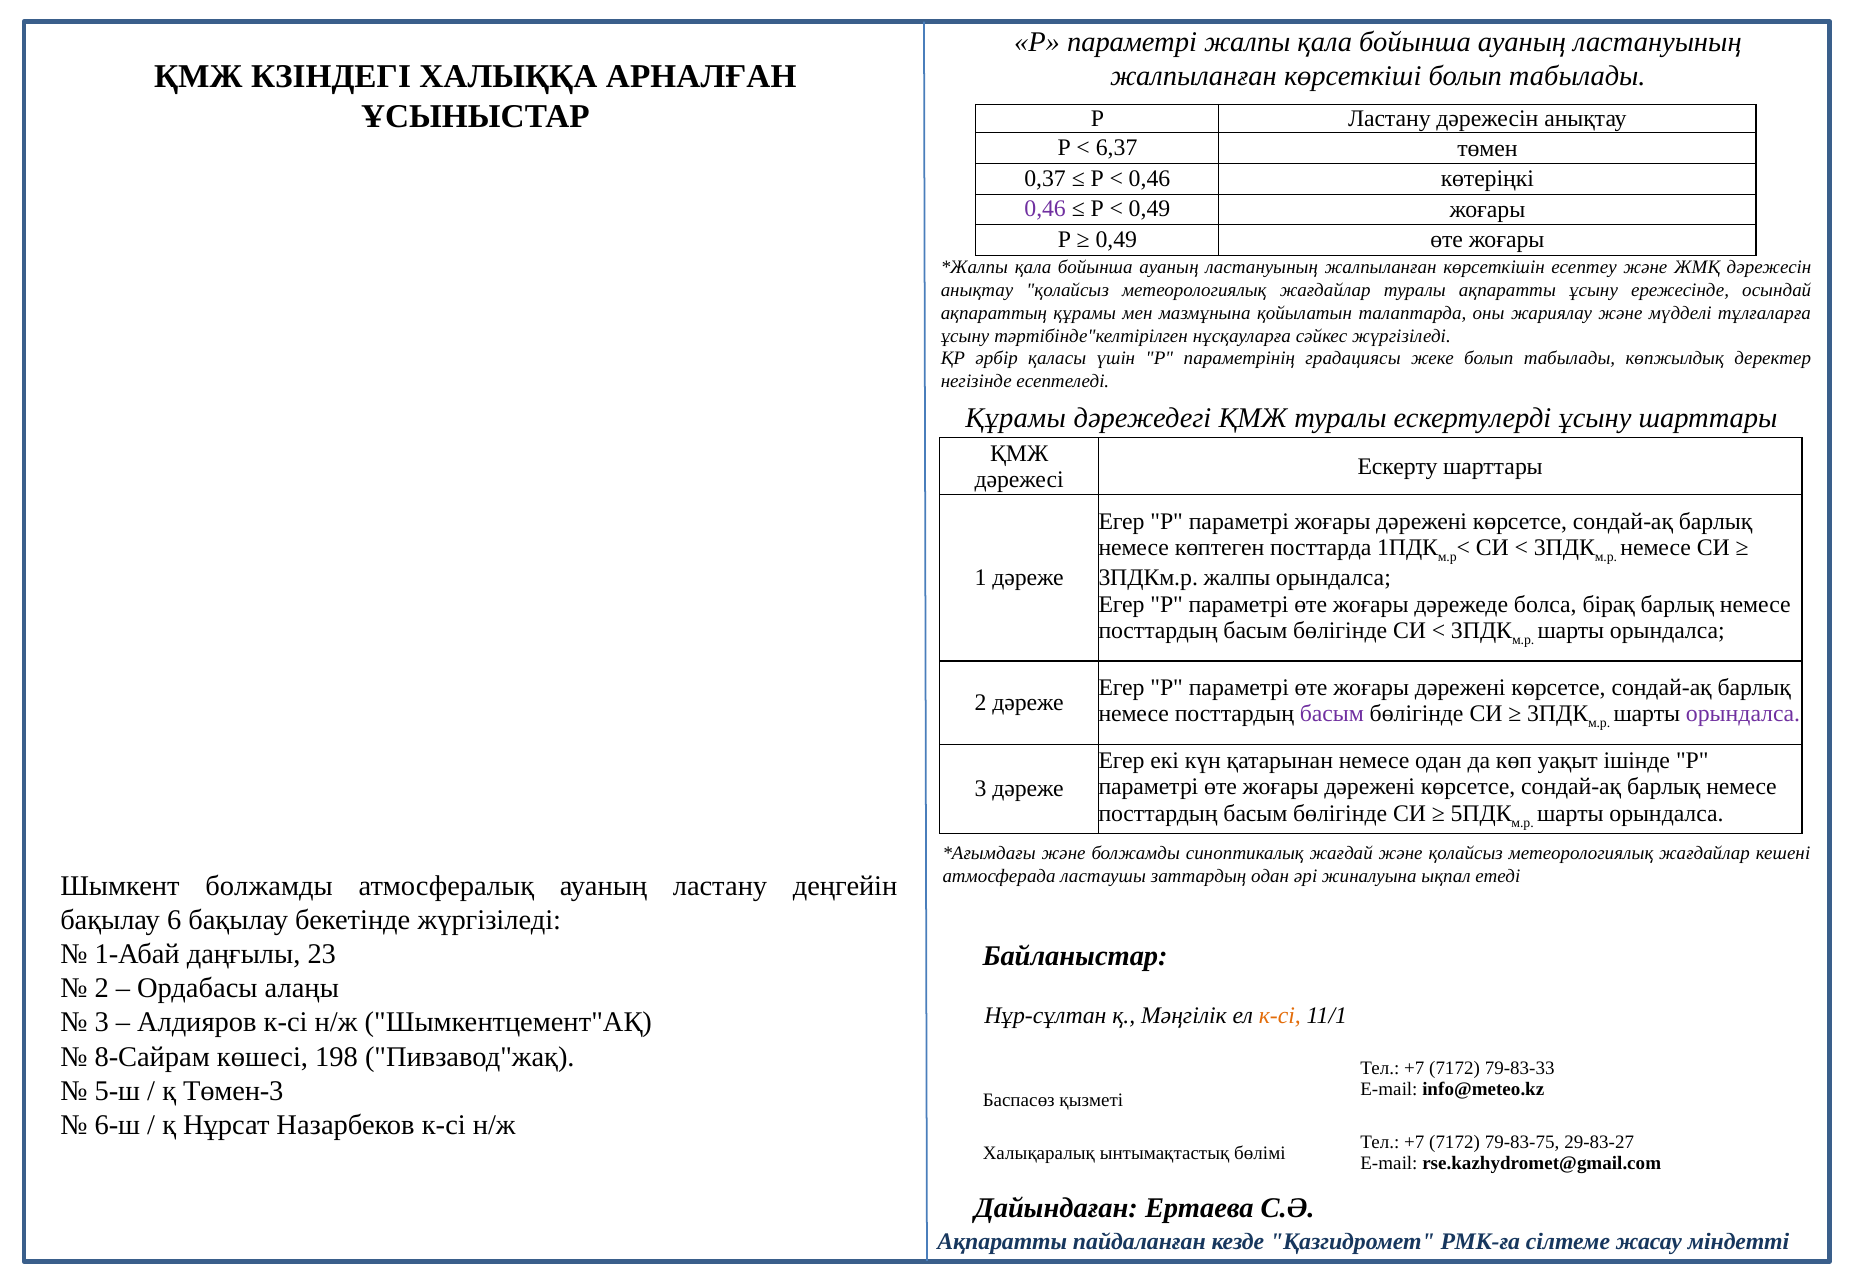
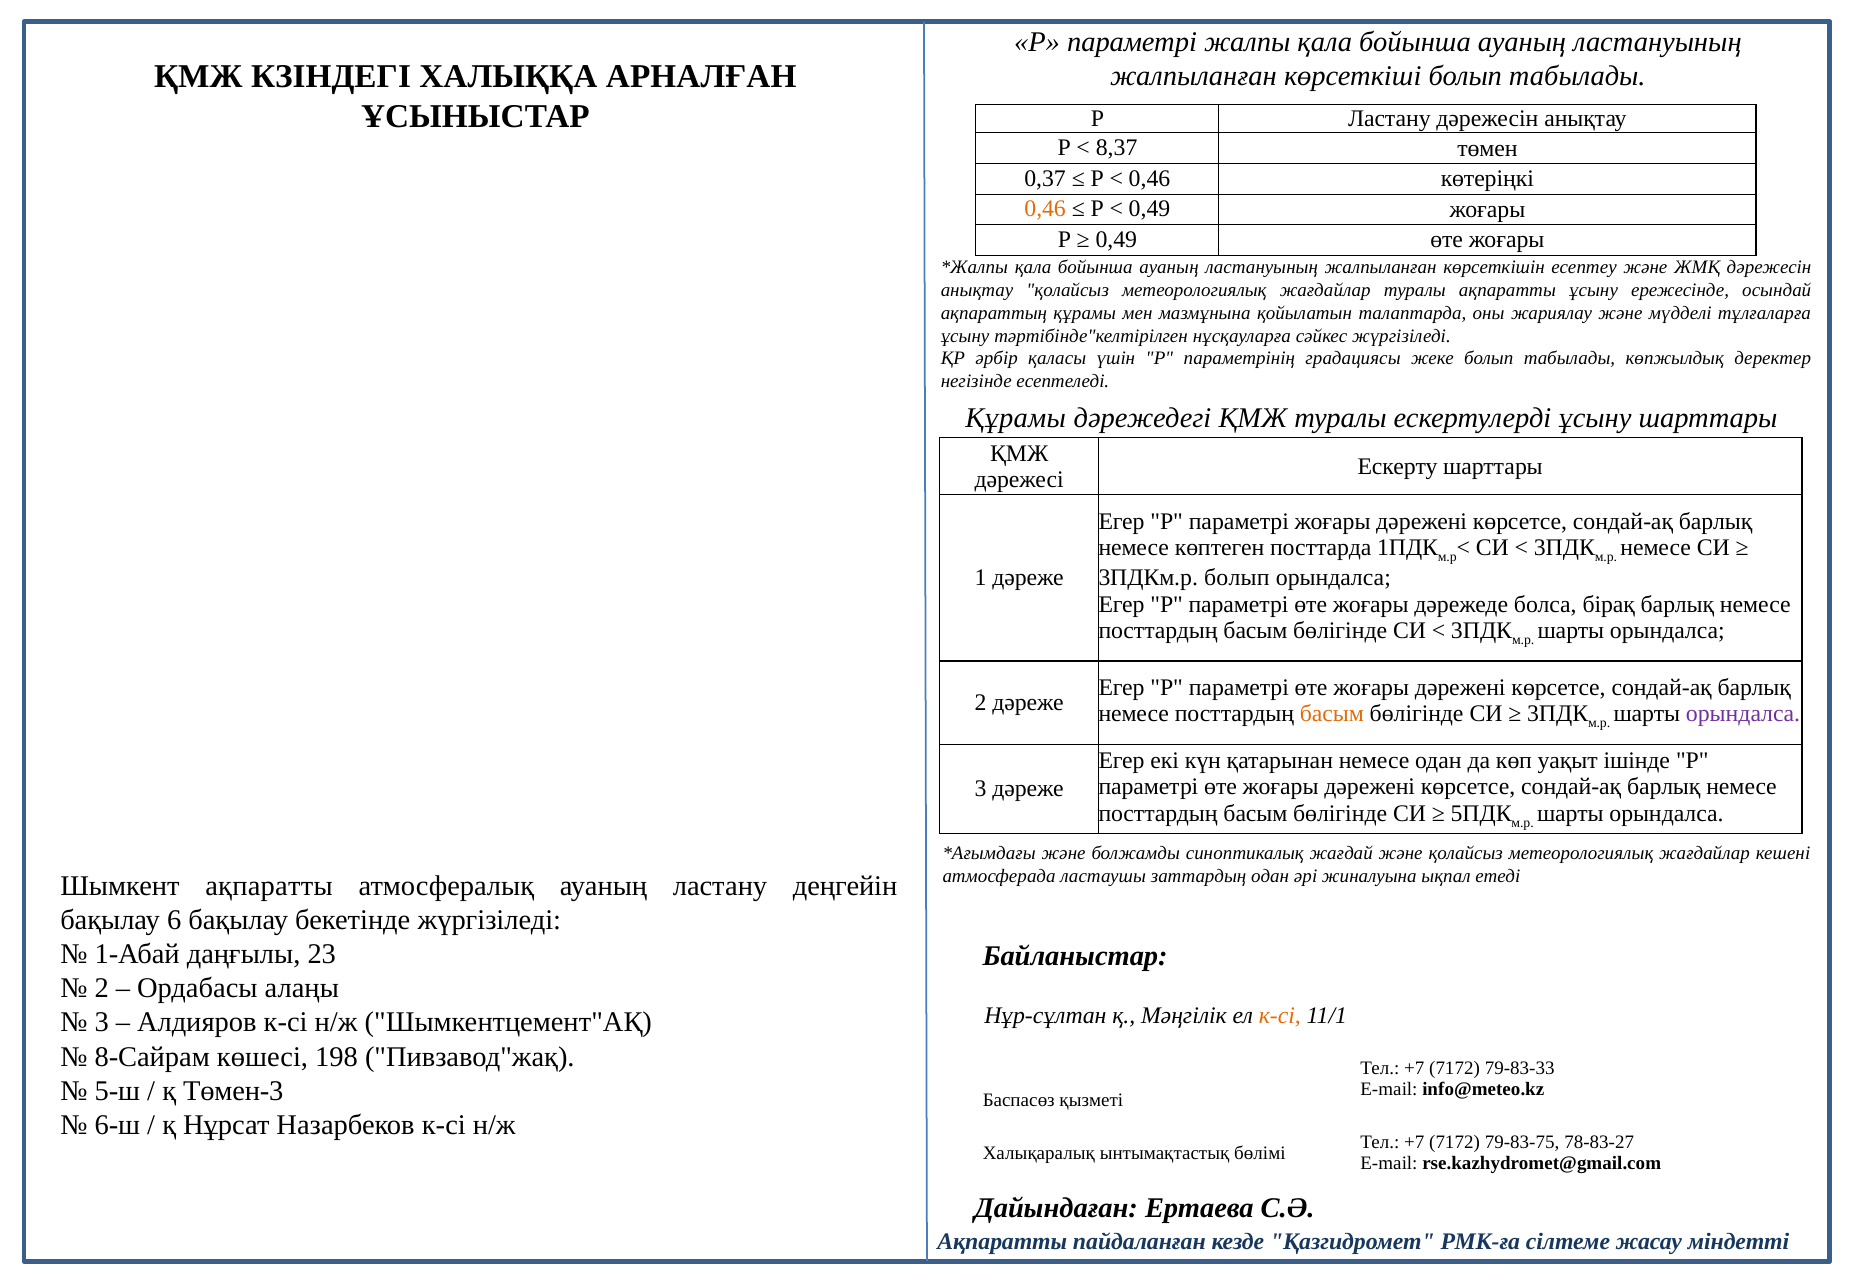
6,37: 6,37 -> 8,37
0,46 at (1045, 209) colour: purple -> orange
3ПДКм.р жалпы: жалпы -> болып
басым at (1332, 714) colour: purple -> orange
Шымкент болжамды: болжамды -> ақпаратты
29-83-27: 29-83-27 -> 78-83-27
